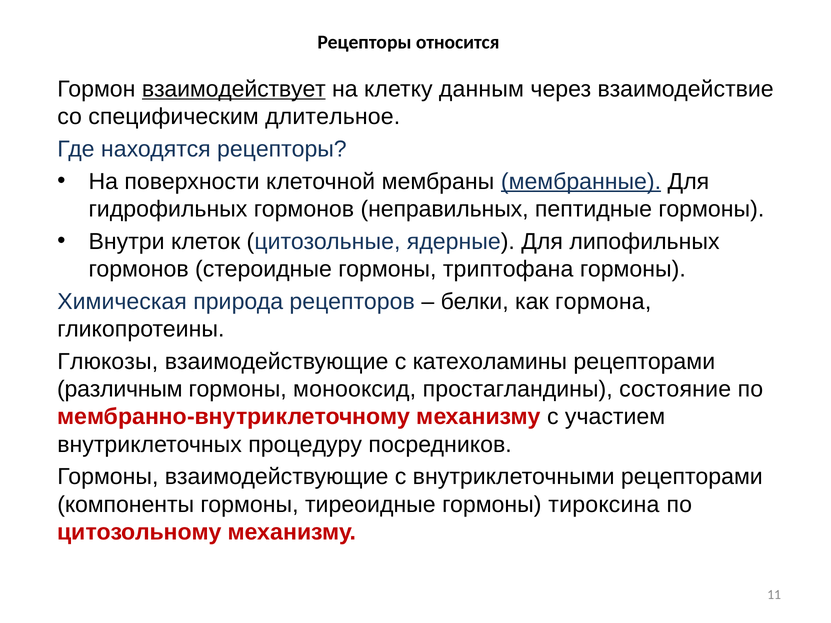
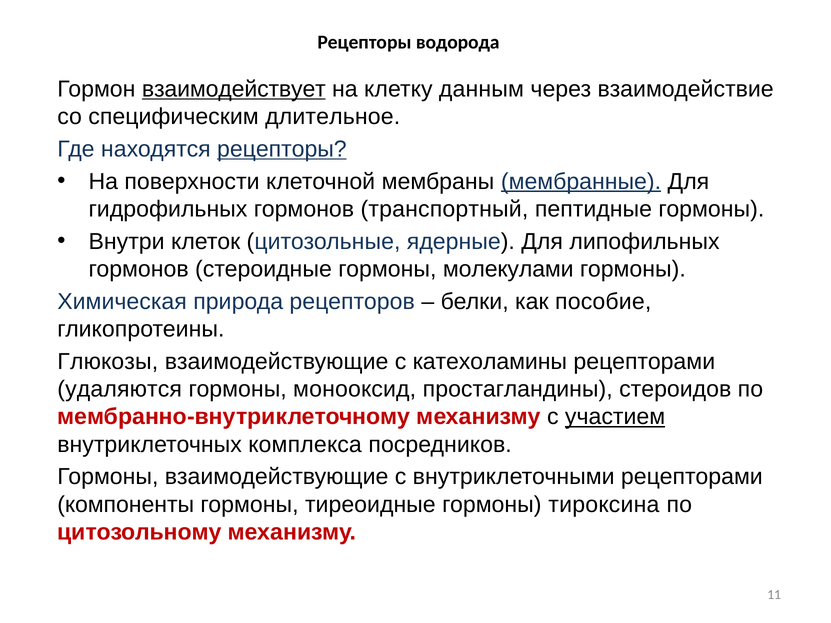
относится: относится -> водорода
рецепторы at (282, 149) underline: none -> present
неправильных: неправильных -> транспортный
триптофана: триптофана -> молекулами
гормона: гормона -> пособие
различным: различным -> удаляются
состояние: состояние -> стероидов
участием underline: none -> present
процедуру: процедуру -> комплекса
